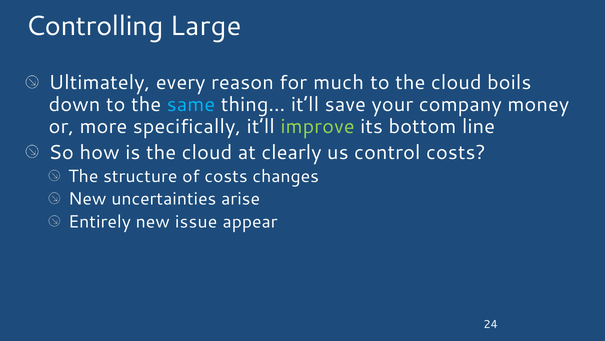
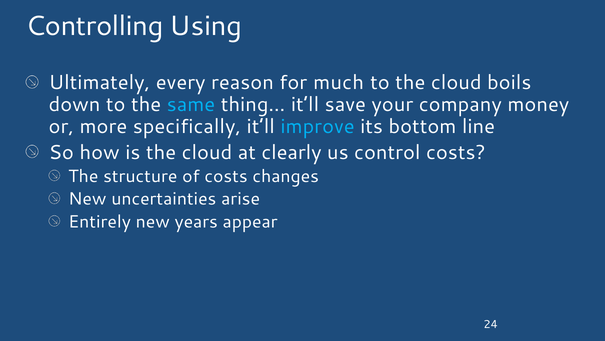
Large: Large -> Using
improve colour: light green -> light blue
issue: issue -> years
